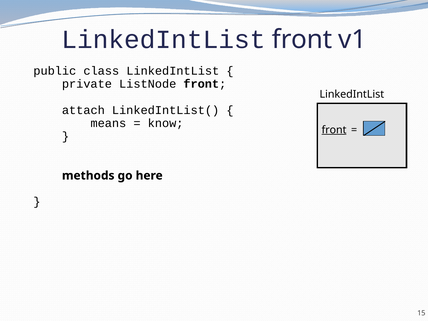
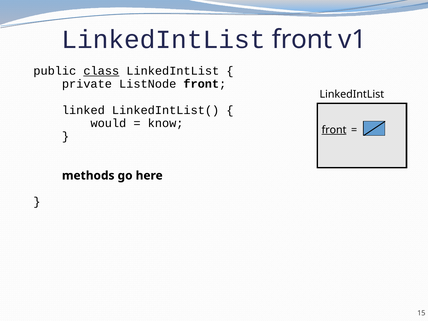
class underline: none -> present
attach: attach -> linked
means: means -> would
